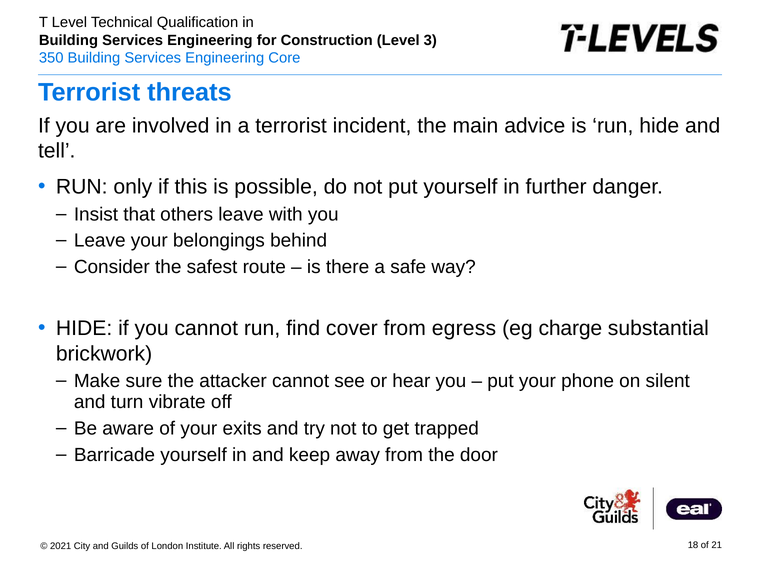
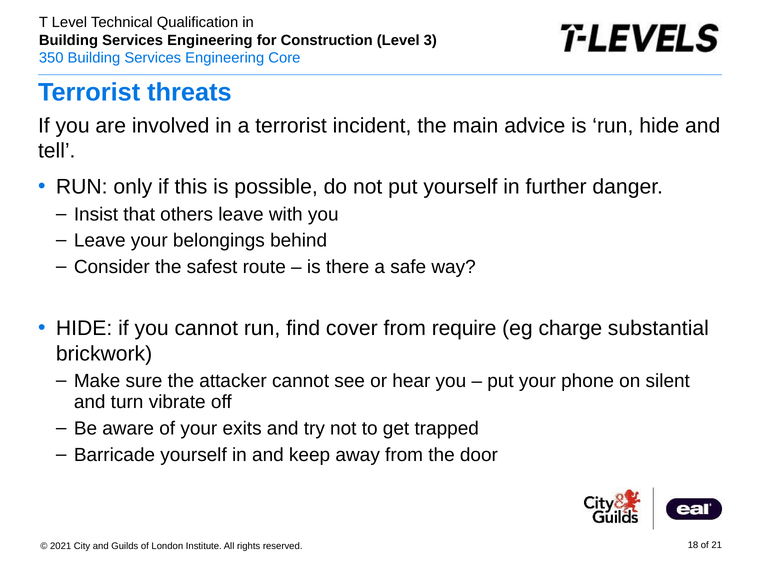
egress: egress -> require
